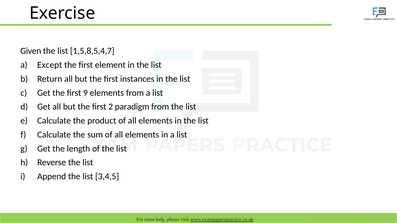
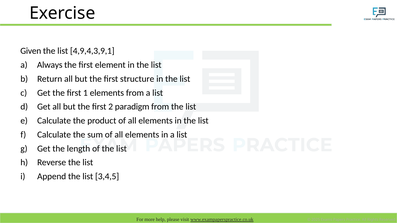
1,5,8,5,4,7: 1,5,8,5,4,7 -> 4,9,4,3,9,1
Except: Except -> Always
instances: instances -> structure
9: 9 -> 1
